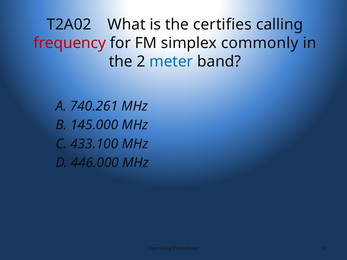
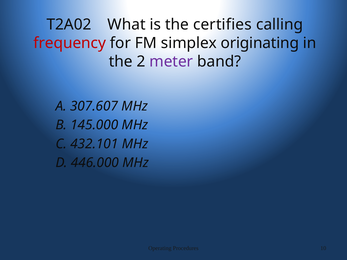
commonly: commonly -> originating
meter colour: blue -> purple
740.261: 740.261 -> 307.607
433.100: 433.100 -> 432.101
